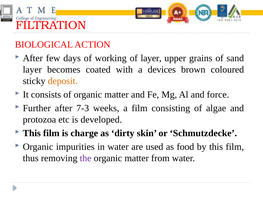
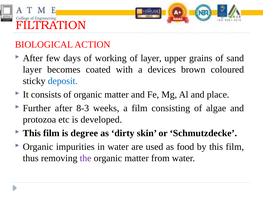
deposit colour: orange -> blue
force: force -> place
7-3: 7-3 -> 8-3
charge: charge -> degree
